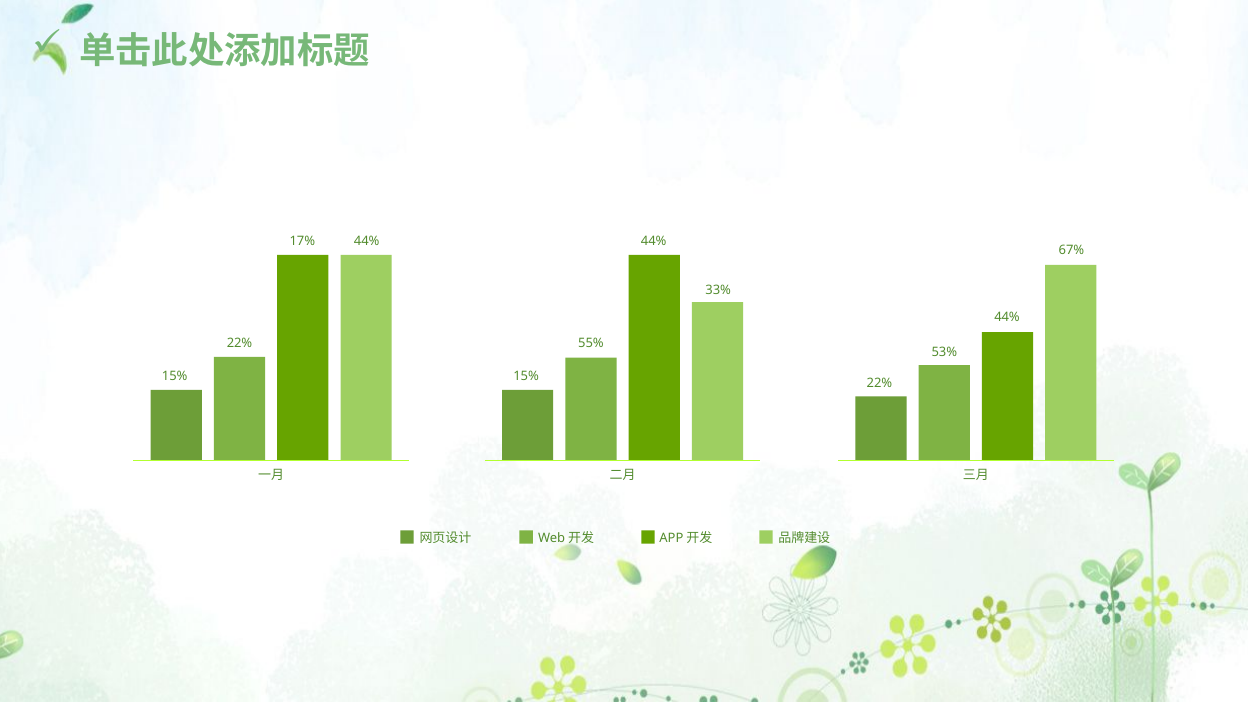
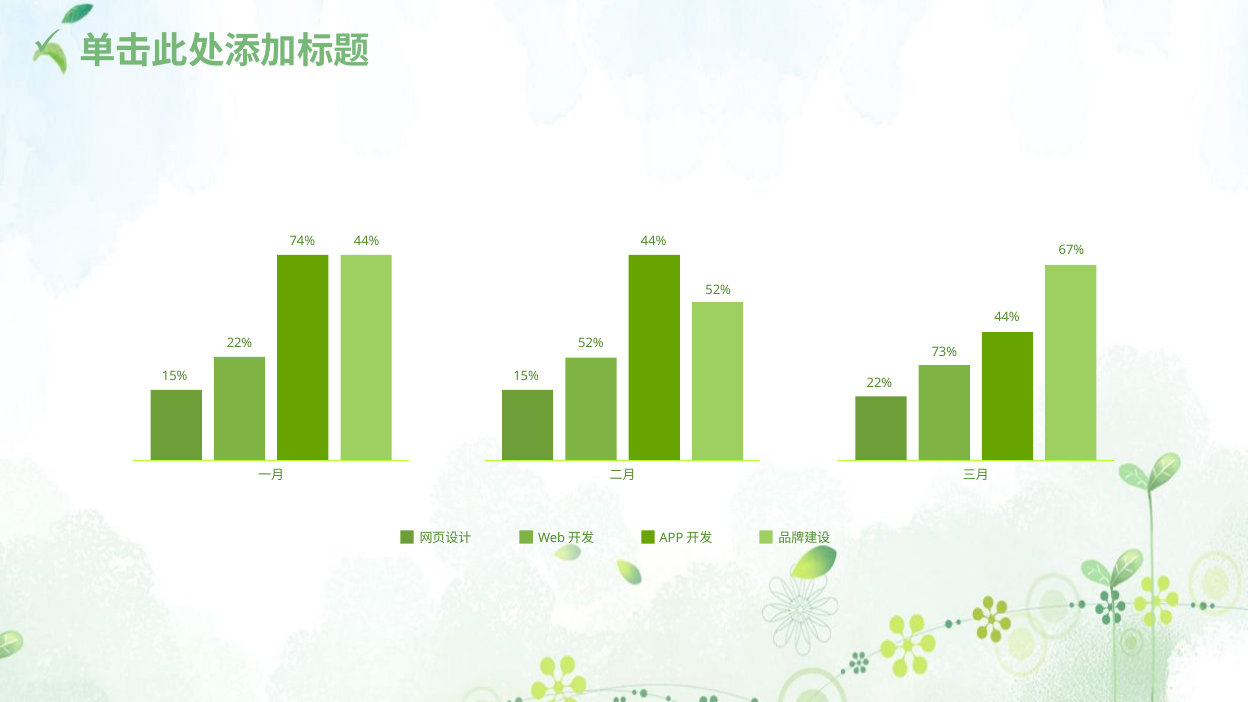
17%: 17% -> 74%
33% at (718, 290): 33% -> 52%
55% at (591, 344): 55% -> 52%
53%: 53% -> 73%
